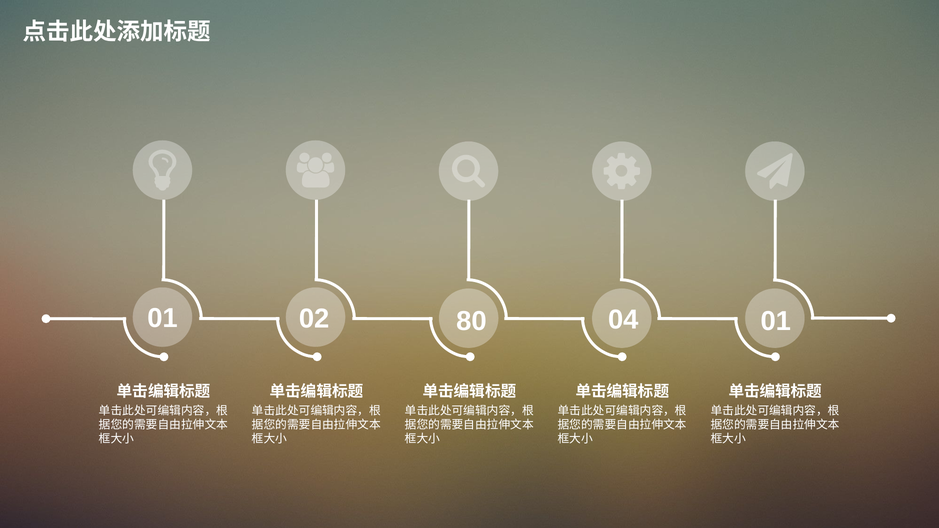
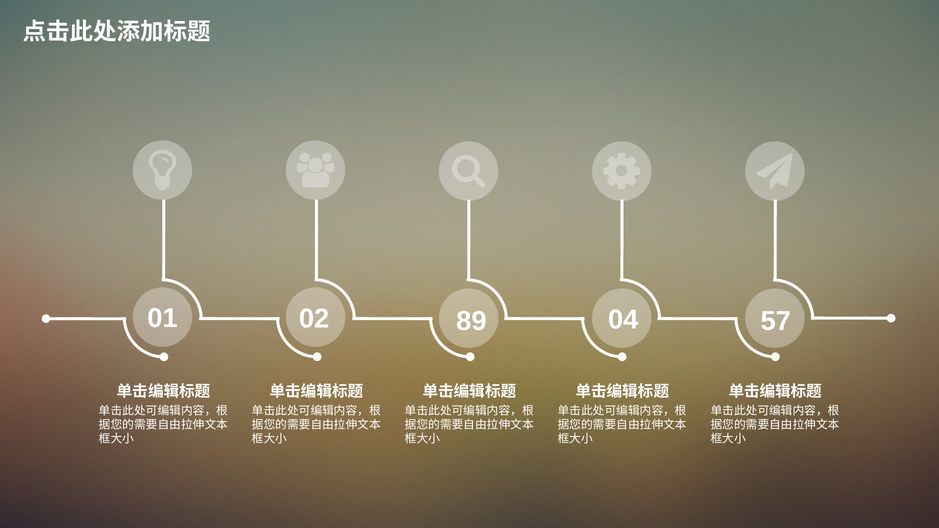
80: 80 -> 89
02 01: 01 -> 57
